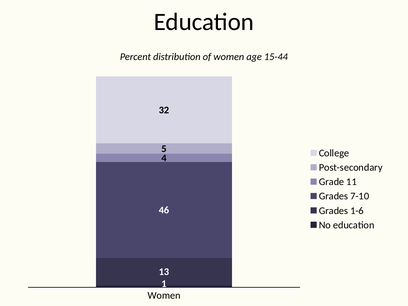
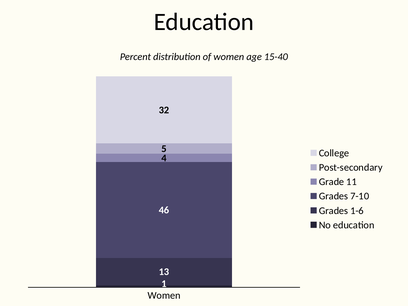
15-44: 15-44 -> 15-40
